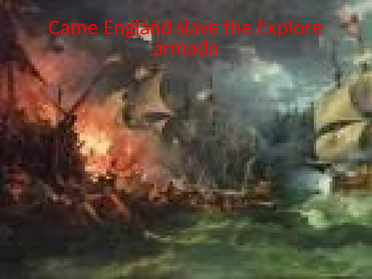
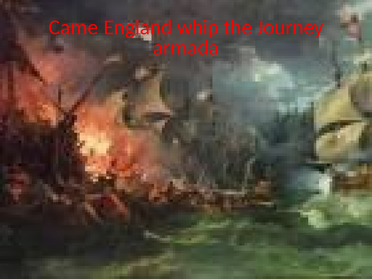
slave: slave -> whip
Explore: Explore -> Journey
